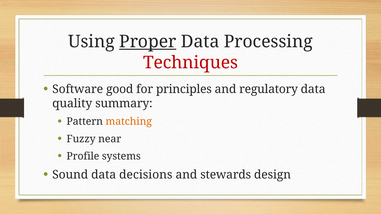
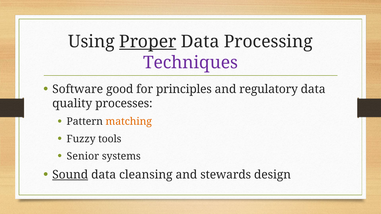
Techniques colour: red -> purple
summary: summary -> processes
near: near -> tools
Profile: Profile -> Senior
Sound underline: none -> present
decisions: decisions -> cleansing
